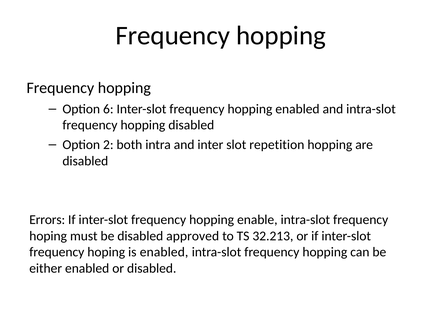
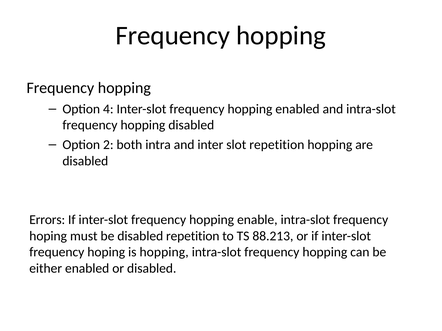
6: 6 -> 4
disabled approved: approved -> repetition
32.213: 32.213 -> 88.213
is enabled: enabled -> hopping
